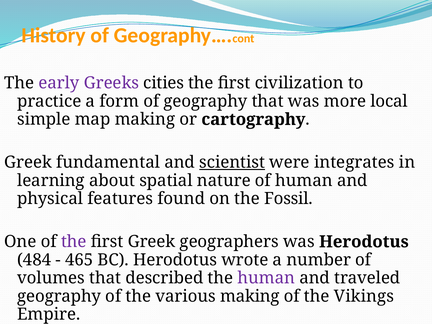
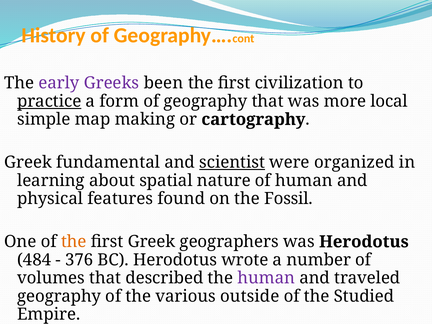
cities: cities -> been
practice underline: none -> present
integrates: integrates -> organized
the at (74, 242) colour: purple -> orange
465: 465 -> 376
various making: making -> outside
Vikings: Vikings -> Studied
